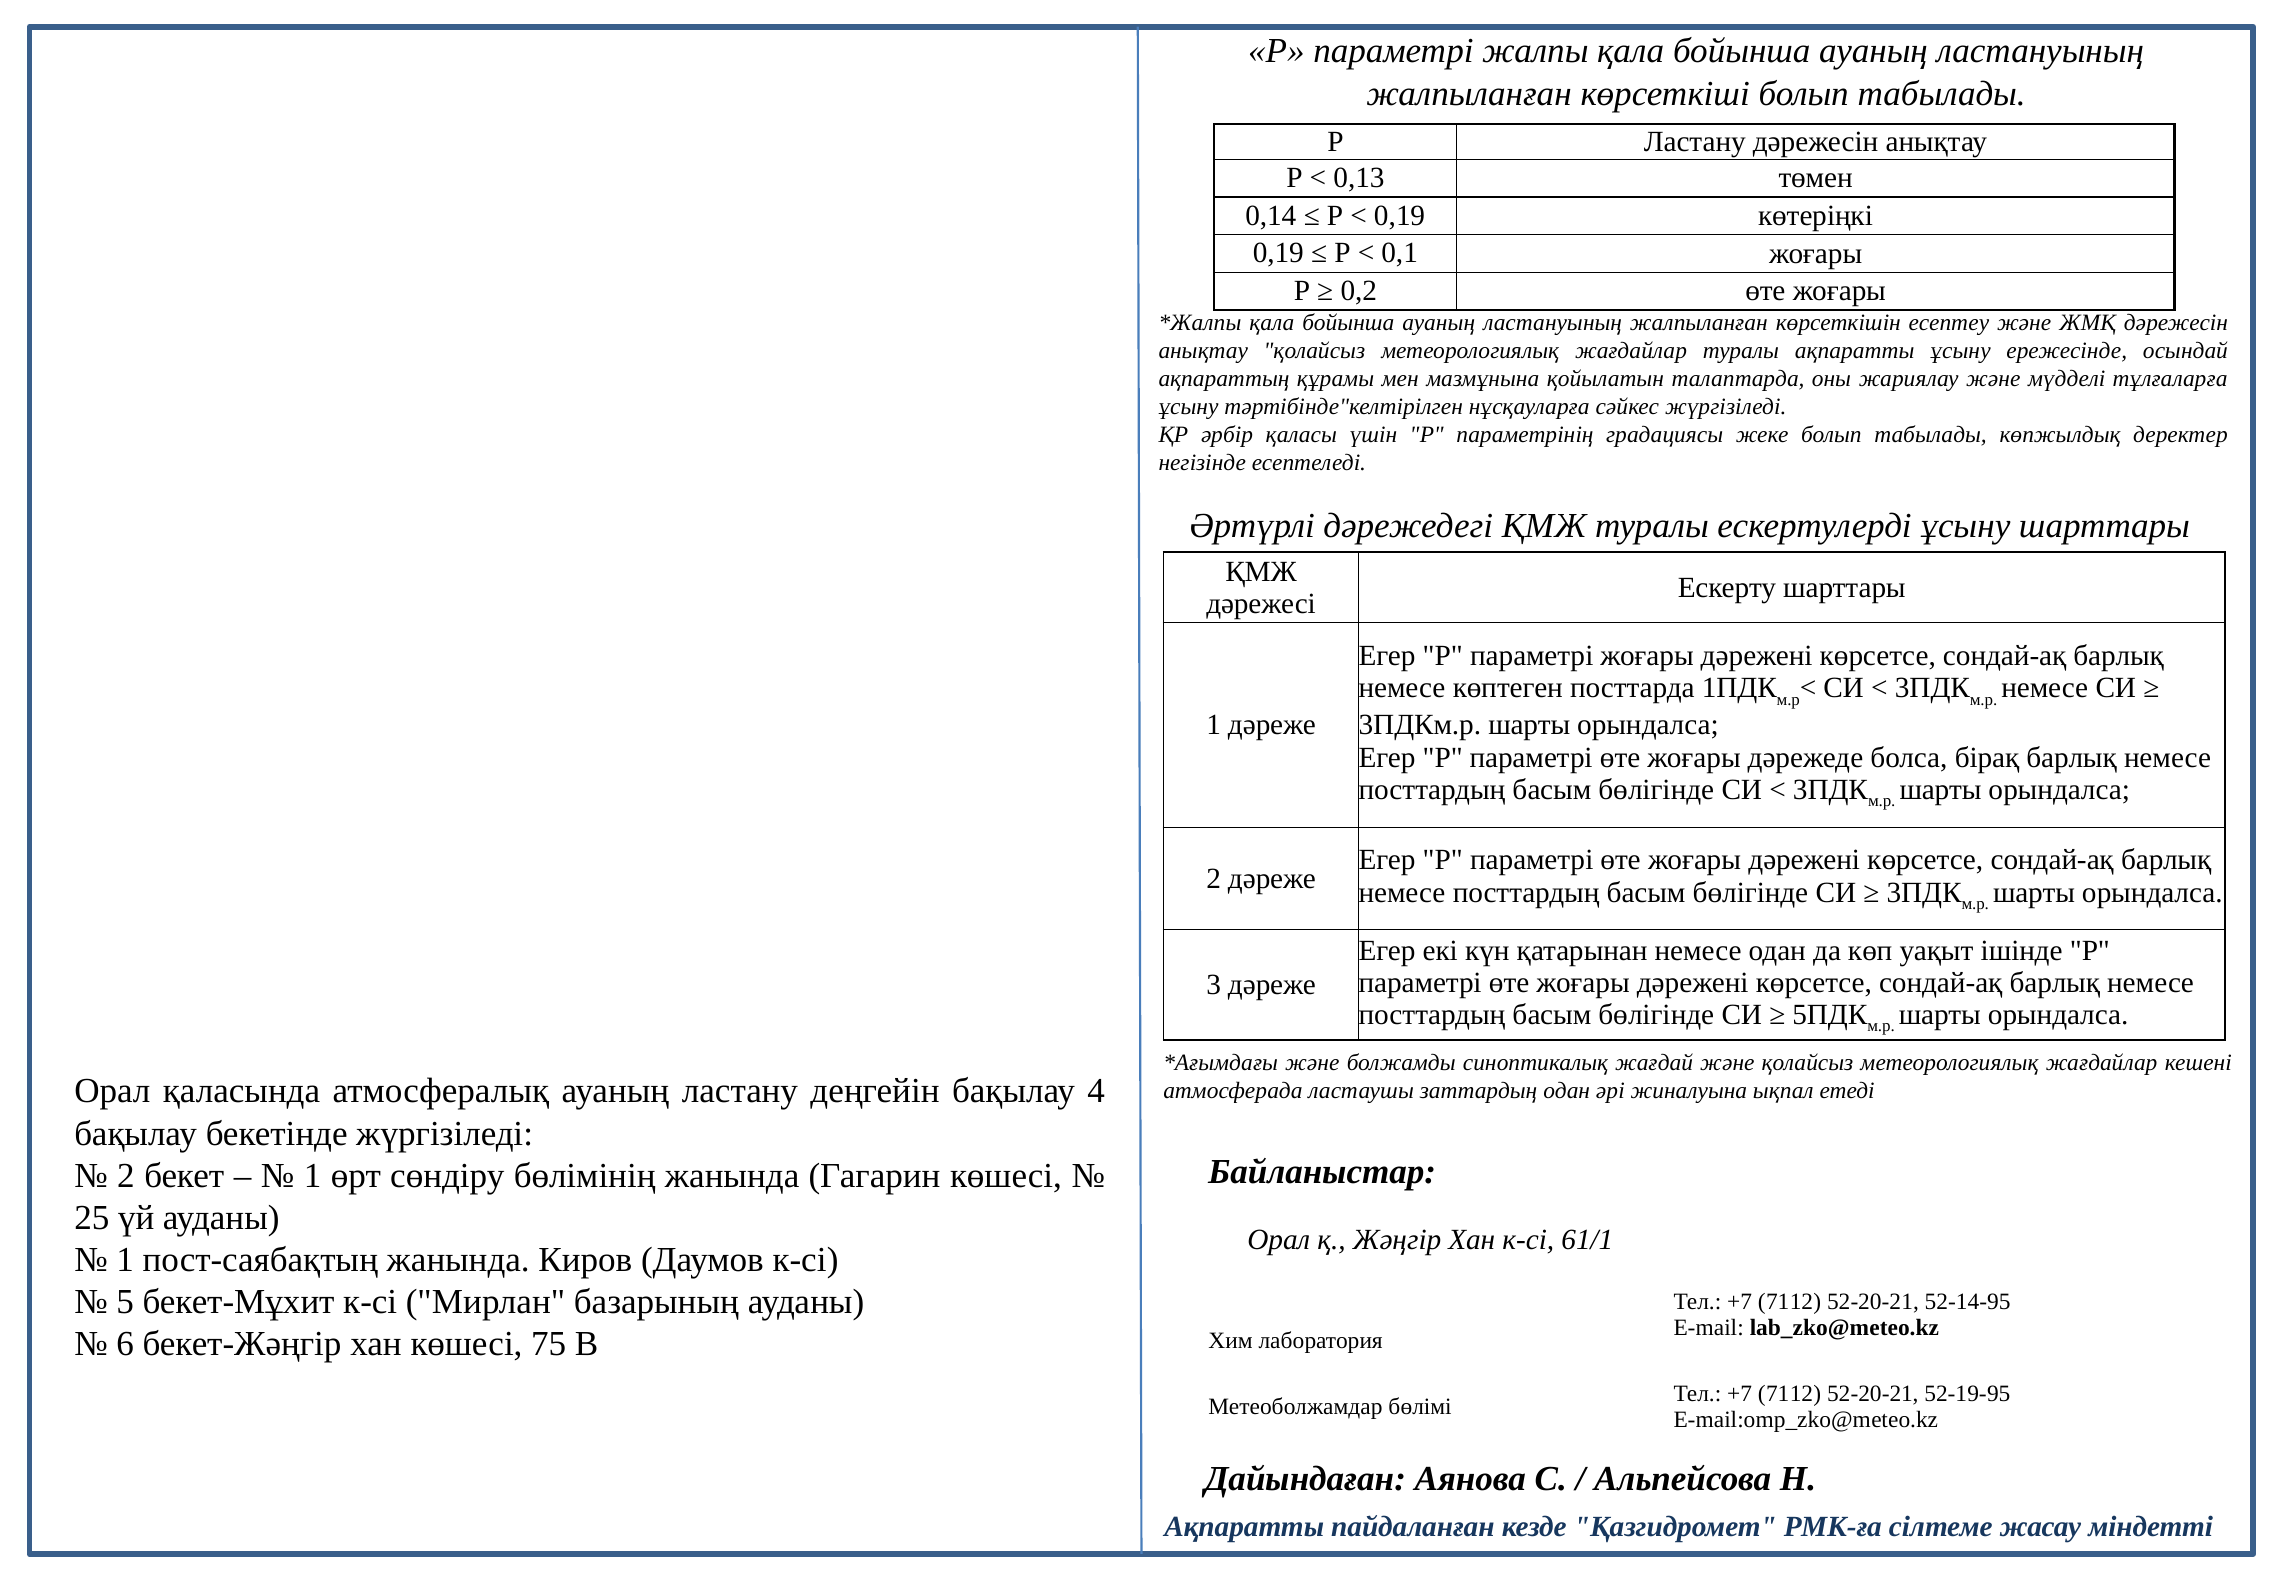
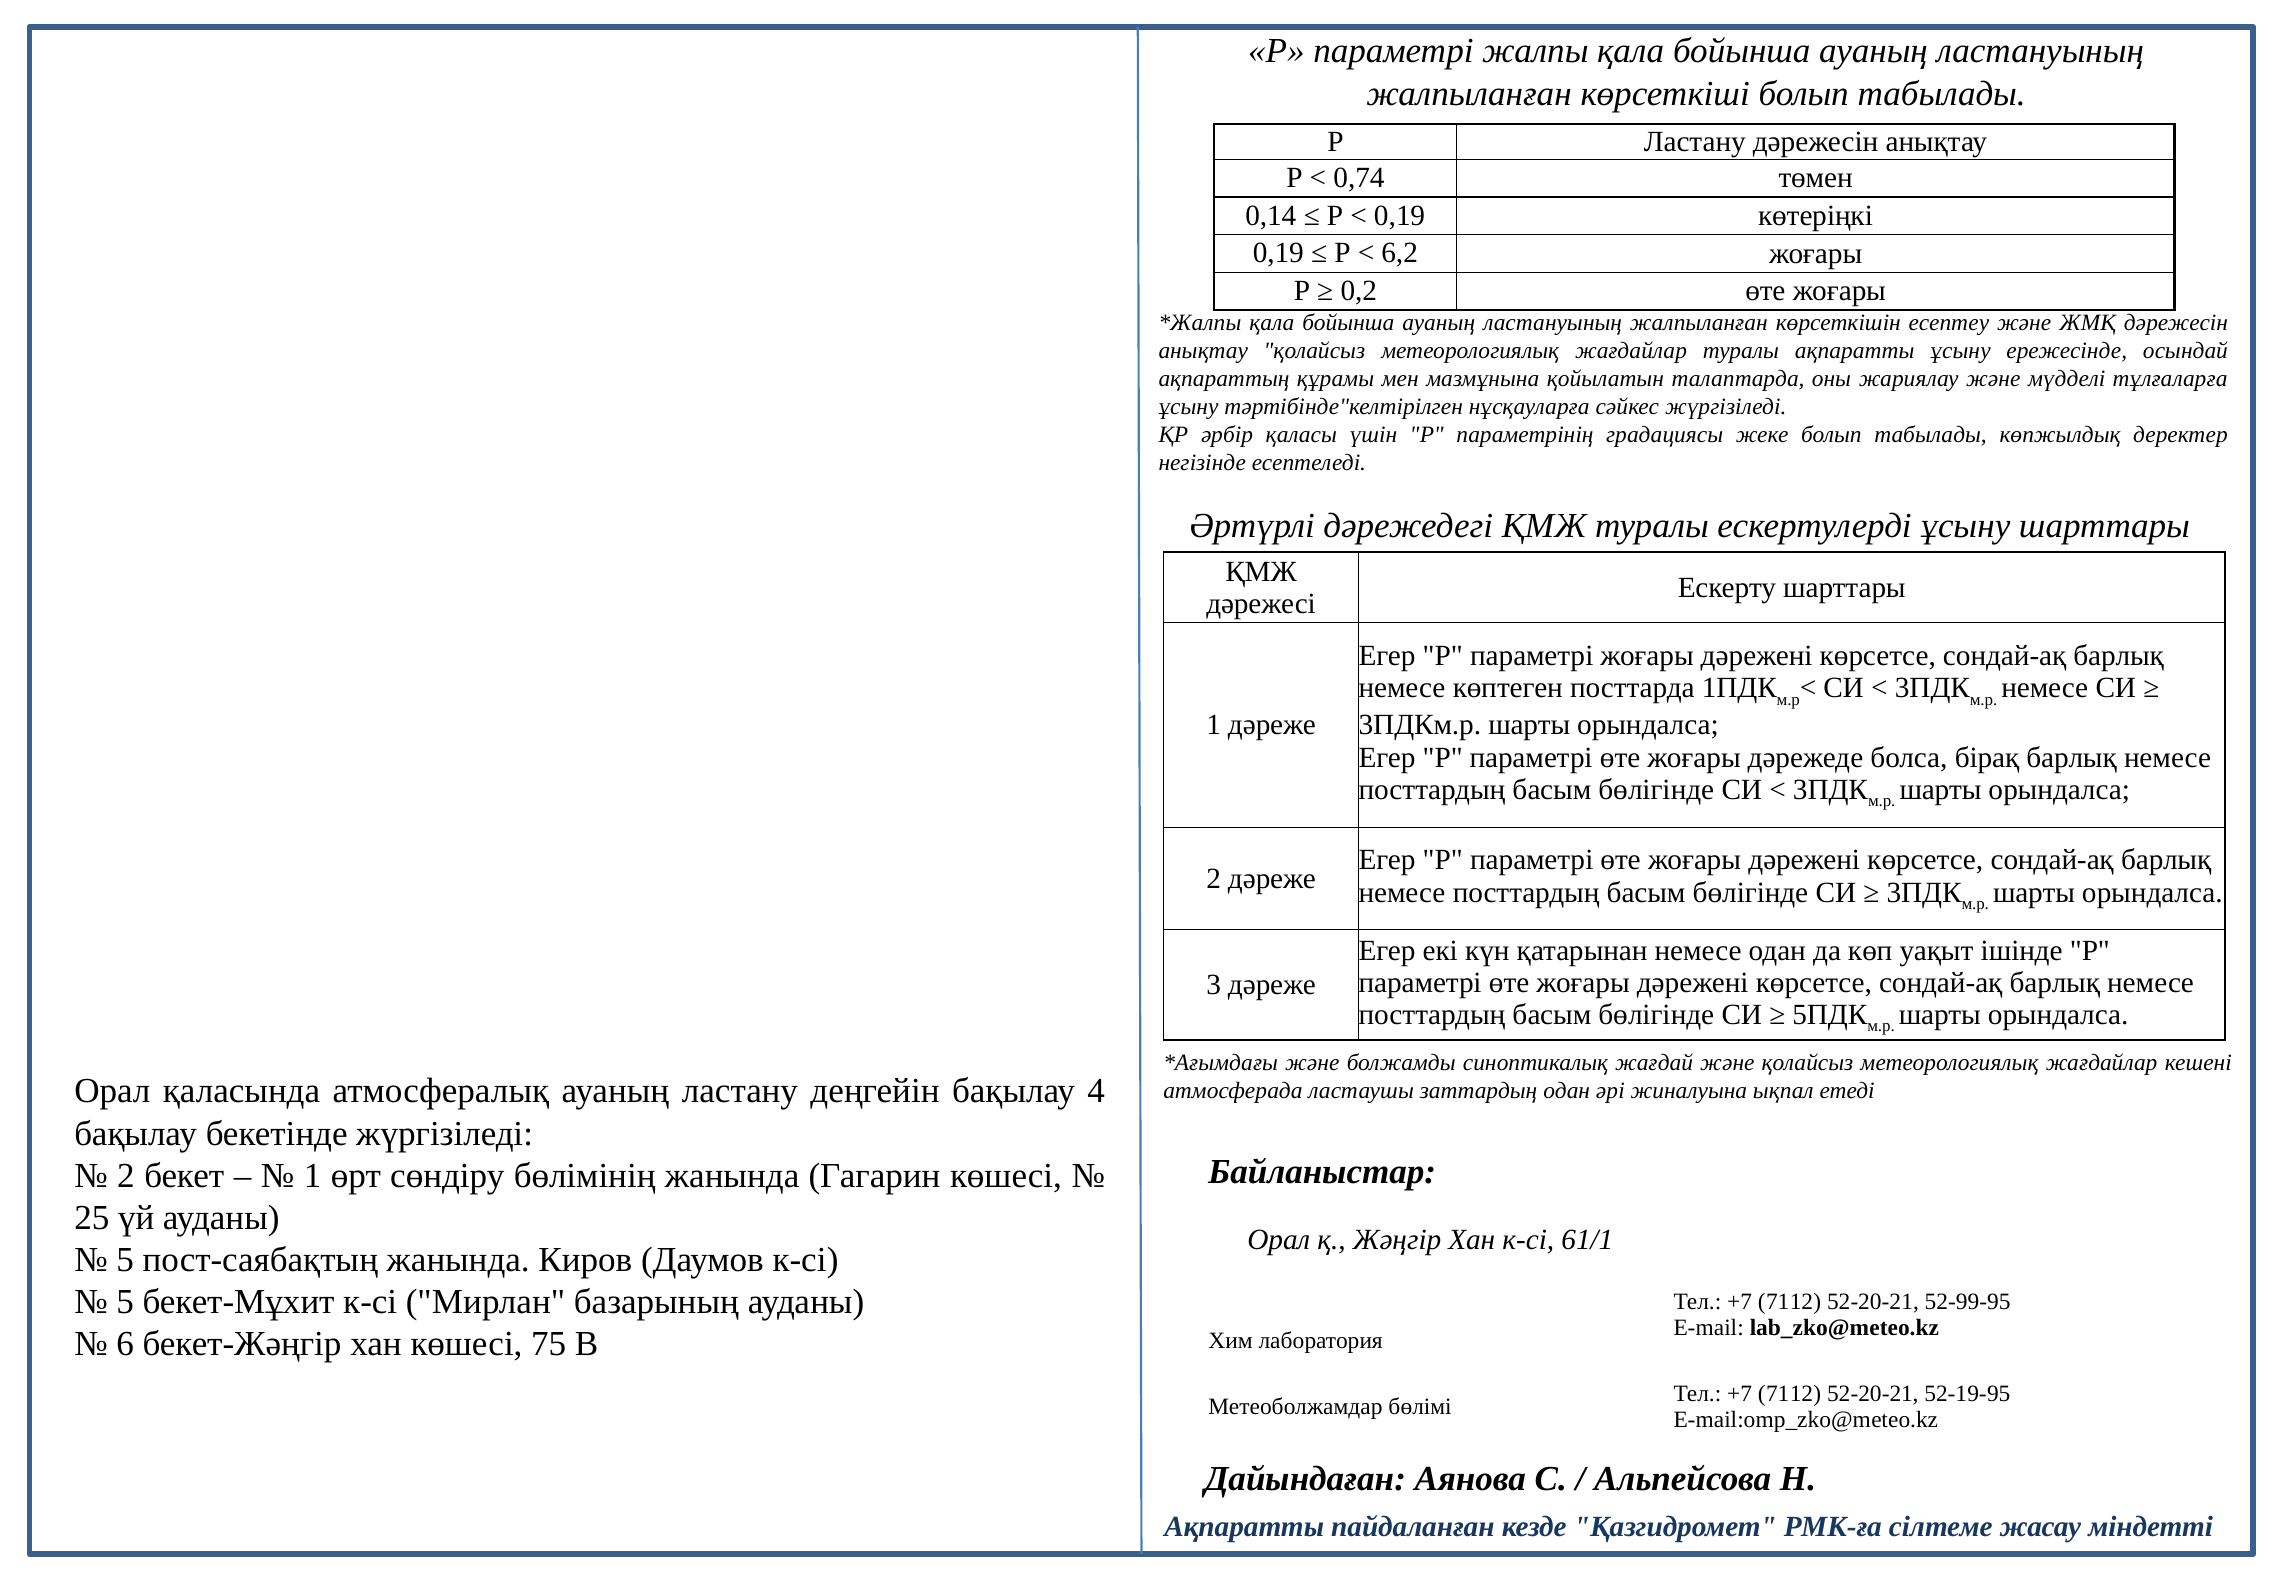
0,13: 0,13 -> 0,74
0,1: 0,1 -> 6,2
1 at (125, 1260): 1 -> 5
52-14-95: 52-14-95 -> 52-99-95
